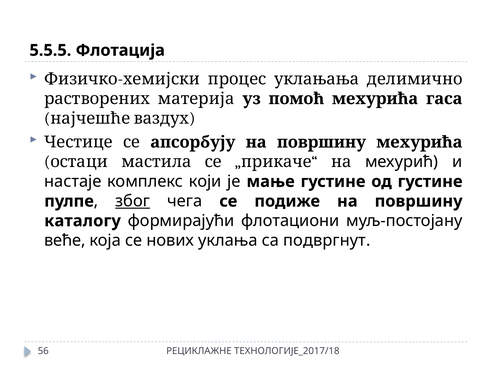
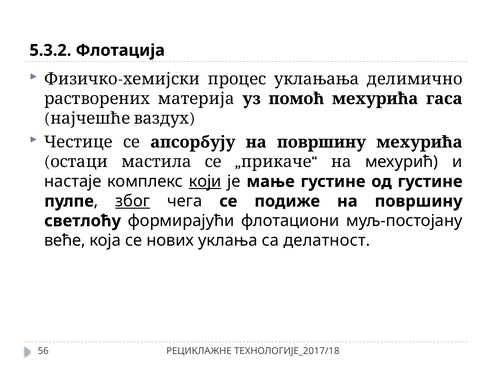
5.5.5: 5.5.5 -> 5.3.2
који underline: none -> present
каталогу: каталогу -> светлоћу
подвргнут: подвргнут -> делатност
